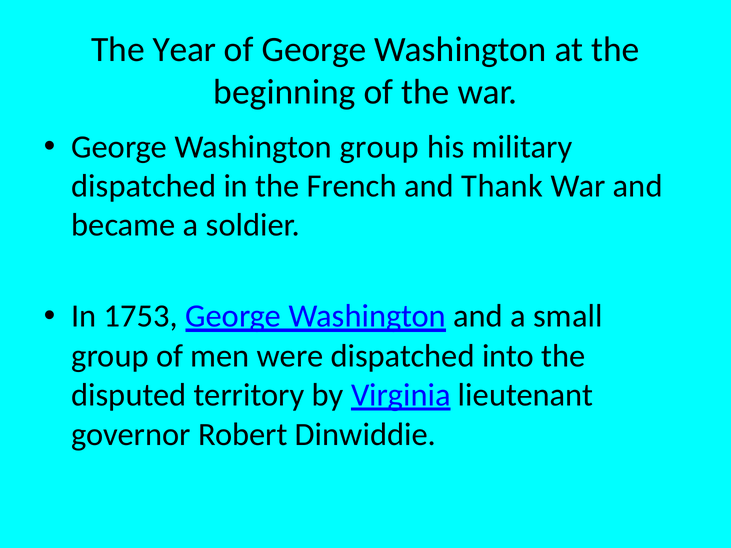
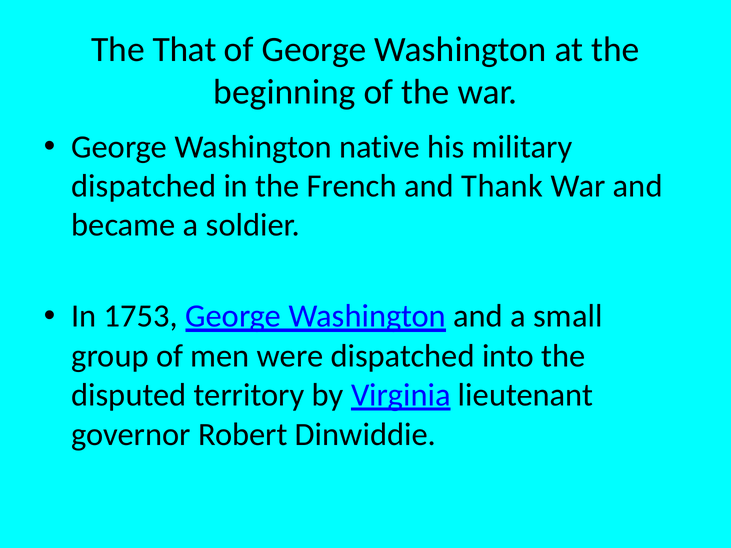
Year: Year -> That
Washington group: group -> native
